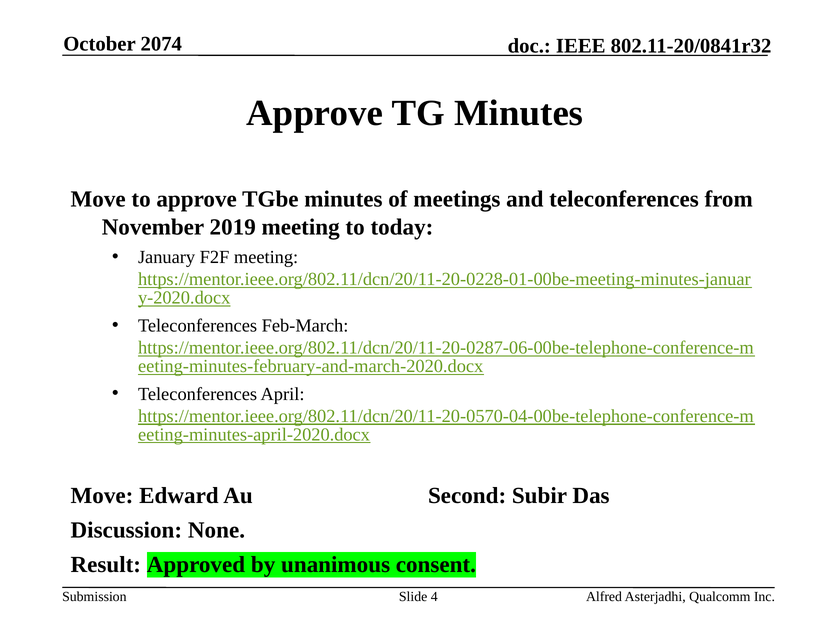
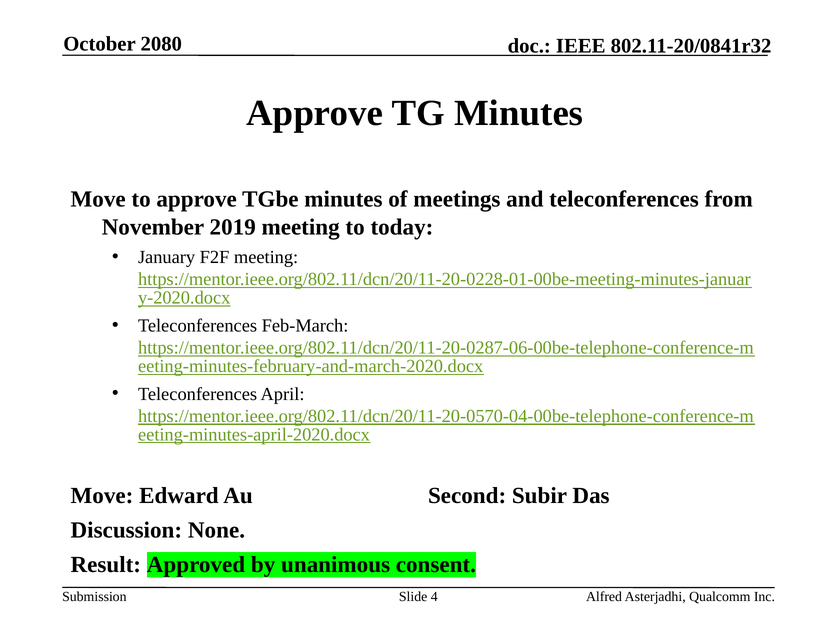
2074: 2074 -> 2080
